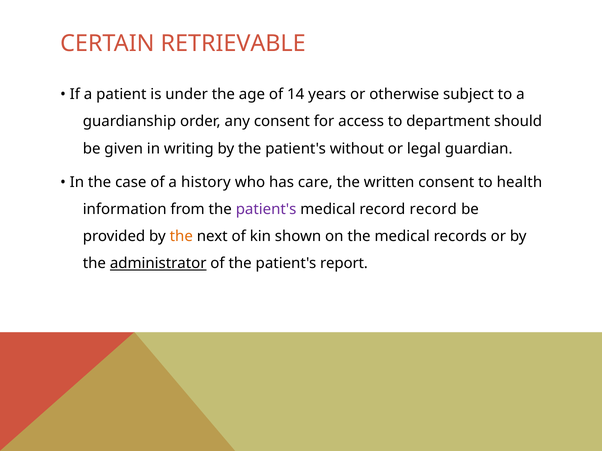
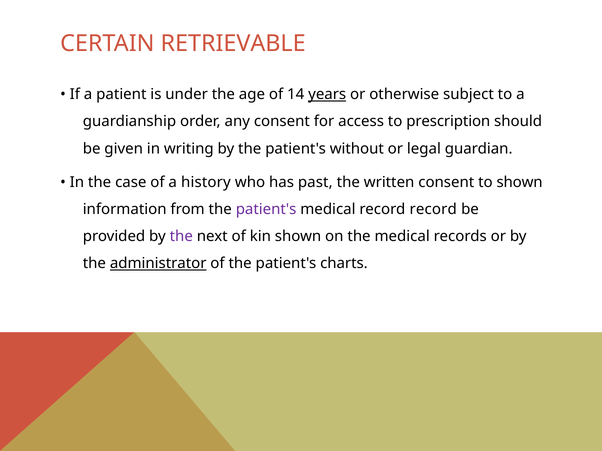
years underline: none -> present
department: department -> prescription
care: care -> past
to health: health -> shown
the at (181, 237) colour: orange -> purple
report: report -> charts
